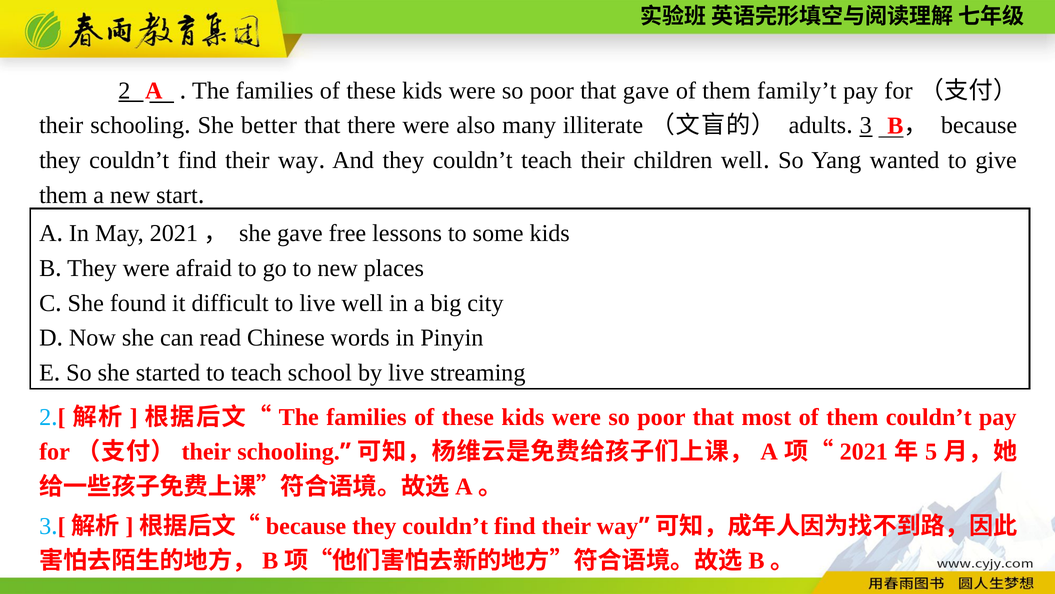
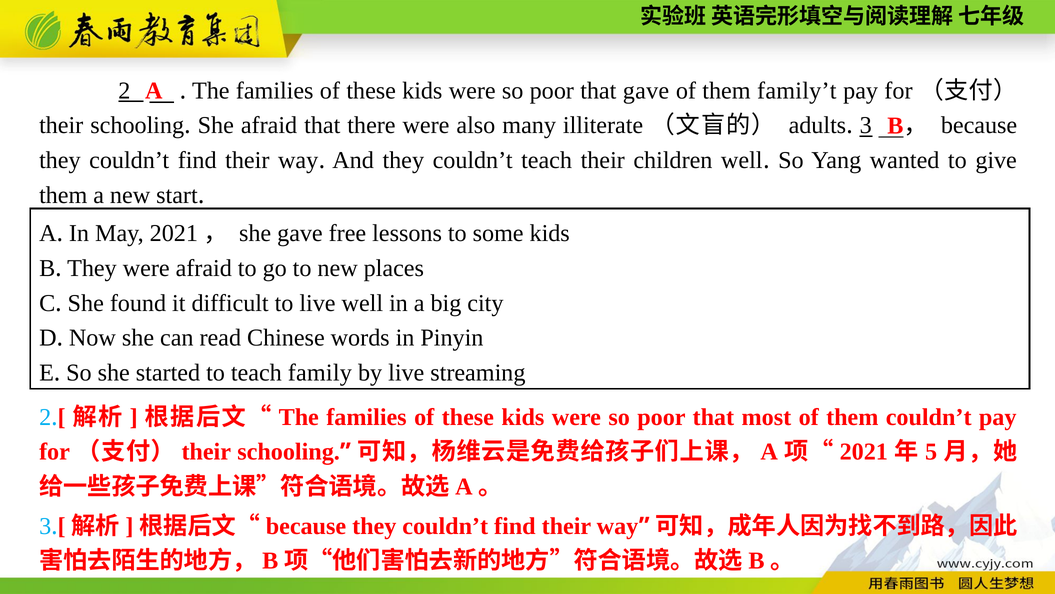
She better: better -> afraid
school: school -> family
